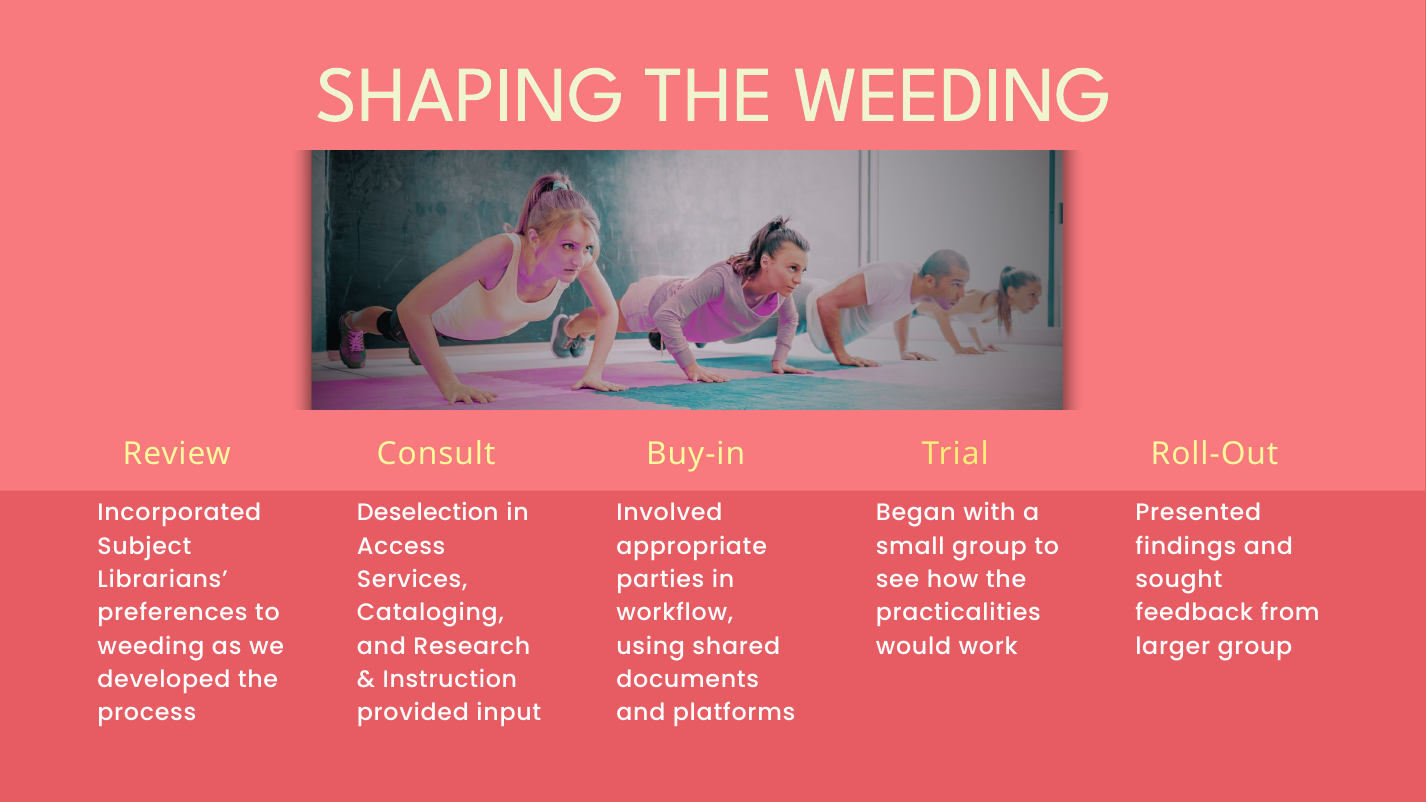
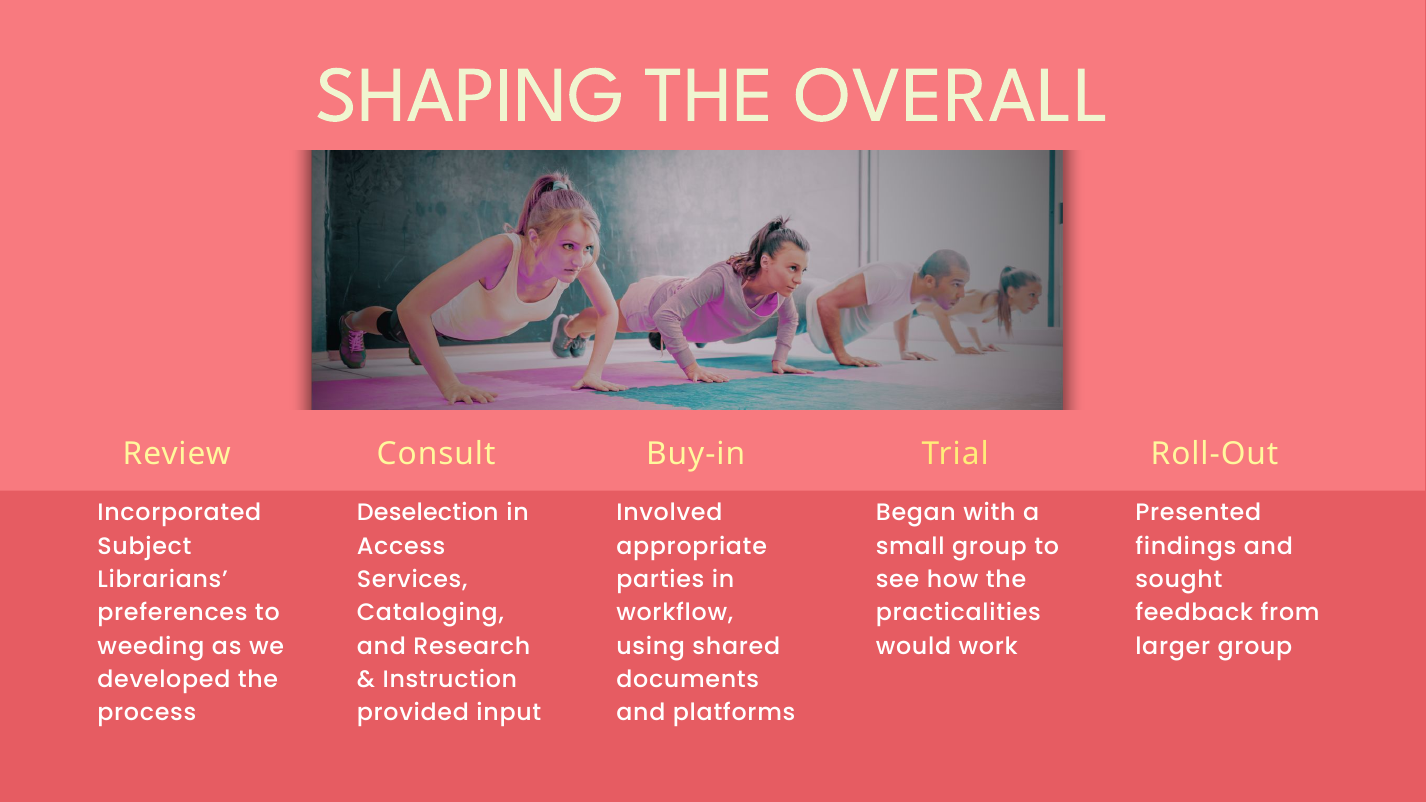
THE WEEDING: WEEDING -> OVERALL
